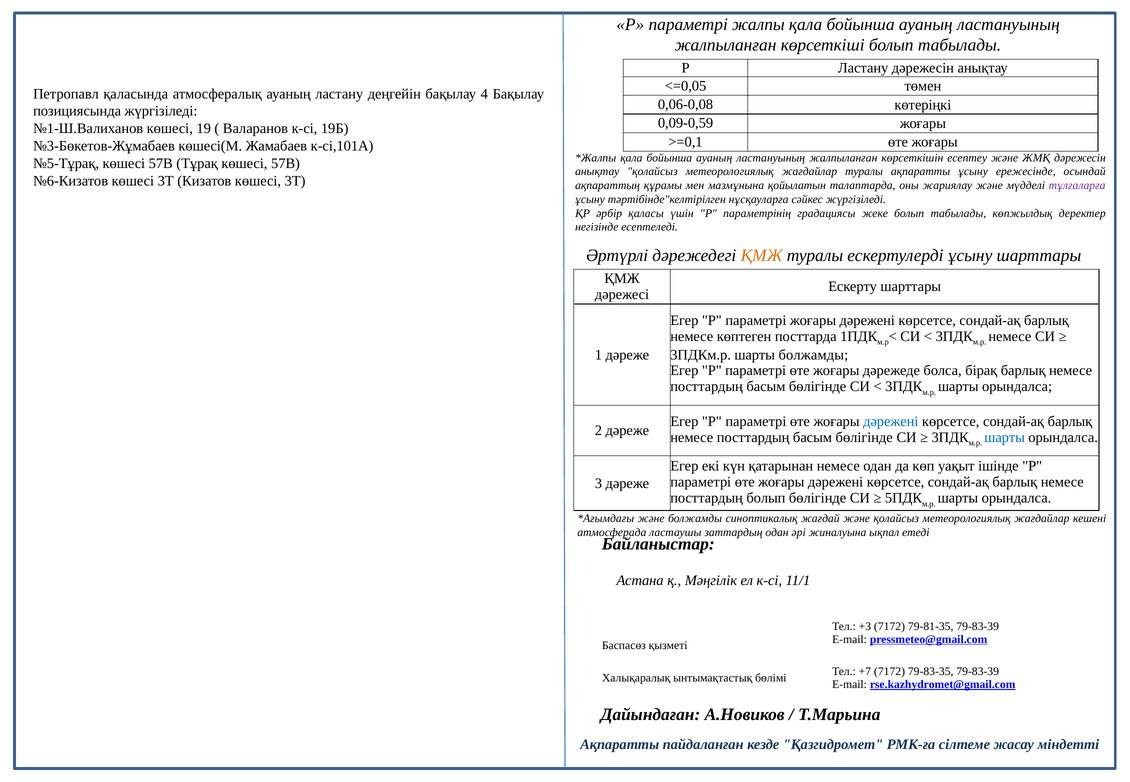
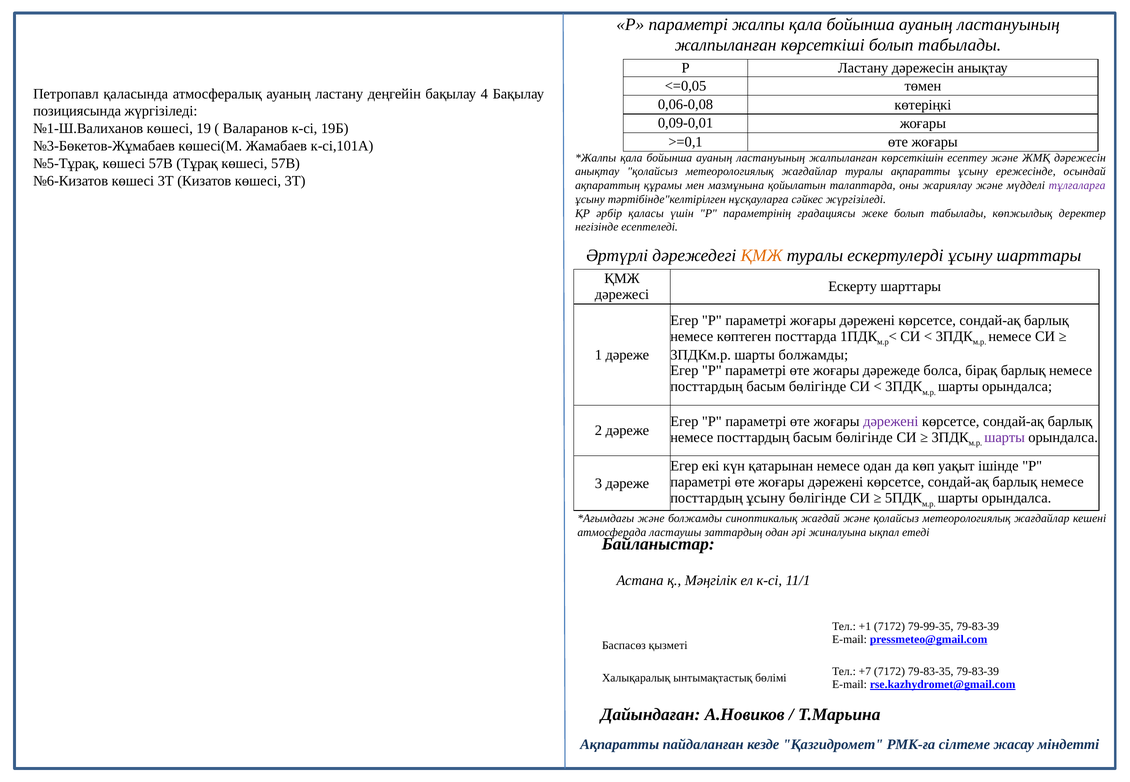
0,09-0,59: 0,09-0,59 -> 0,09-0,01
дәрежені at (891, 422) colour: blue -> purple
шарты at (1005, 438) colour: blue -> purple
посттардың болып: болып -> ұсыну
+3: +3 -> +1
79-81-35: 79-81-35 -> 79-99-35
